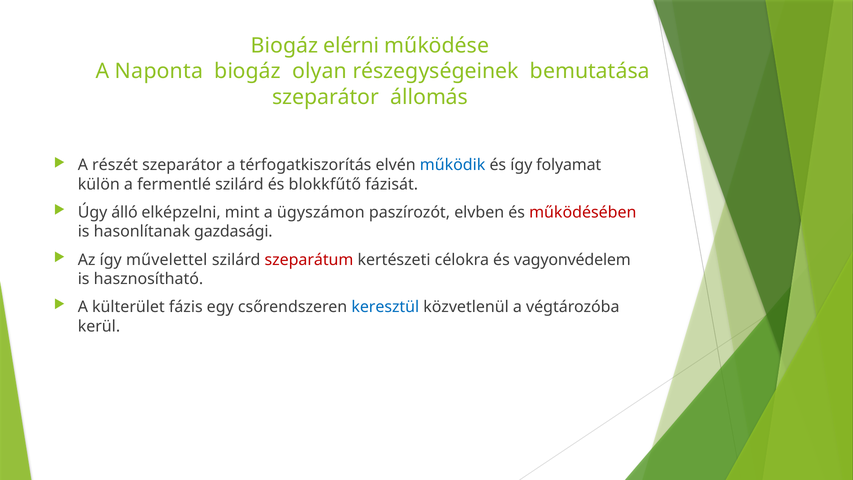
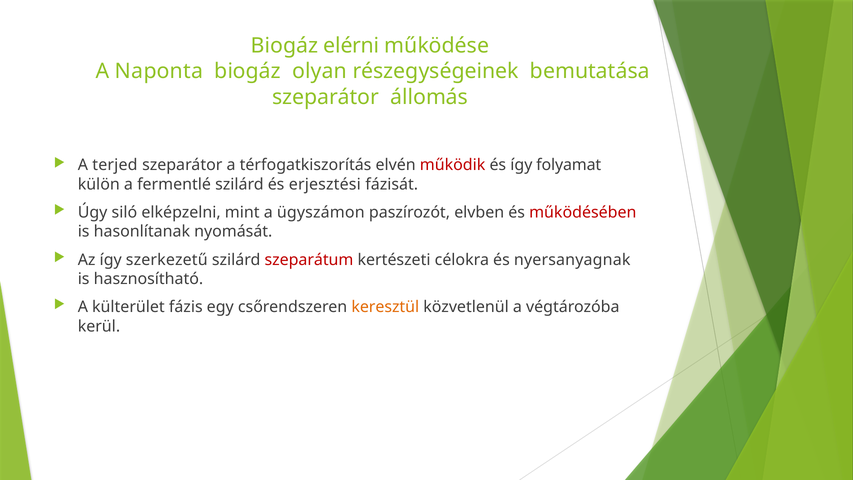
részét: részét -> terjed
működik colour: blue -> red
blokkfűtő: blokkfűtő -> erjesztési
álló: álló -> siló
gazdasági: gazdasági -> nyomását
művelettel: művelettel -> szerkezetű
vagyonvédelem: vagyonvédelem -> nyersanyagnak
keresztül colour: blue -> orange
